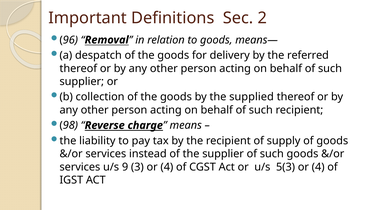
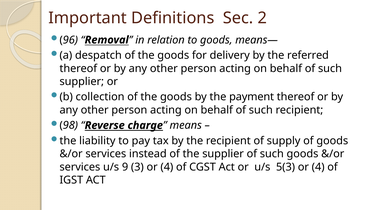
supplied: supplied -> payment
